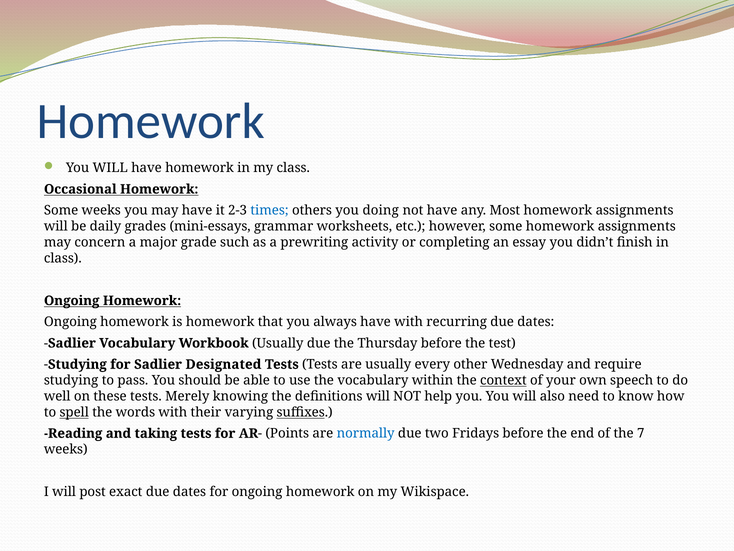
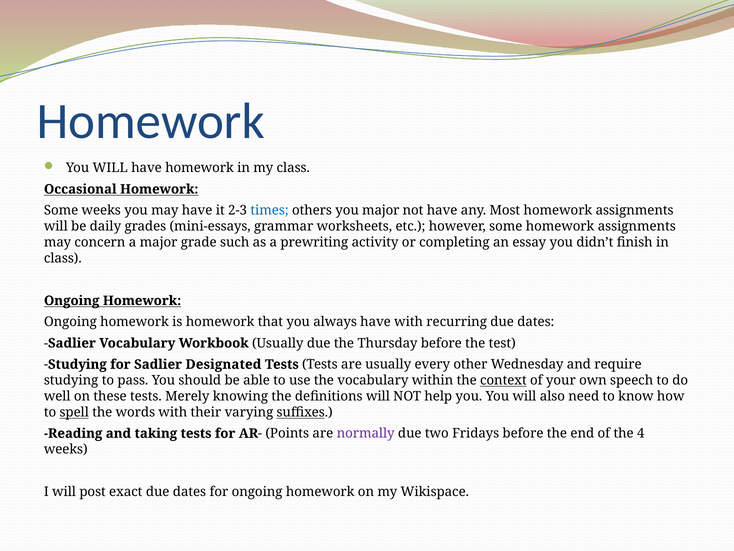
you doing: doing -> major
normally colour: blue -> purple
7: 7 -> 4
